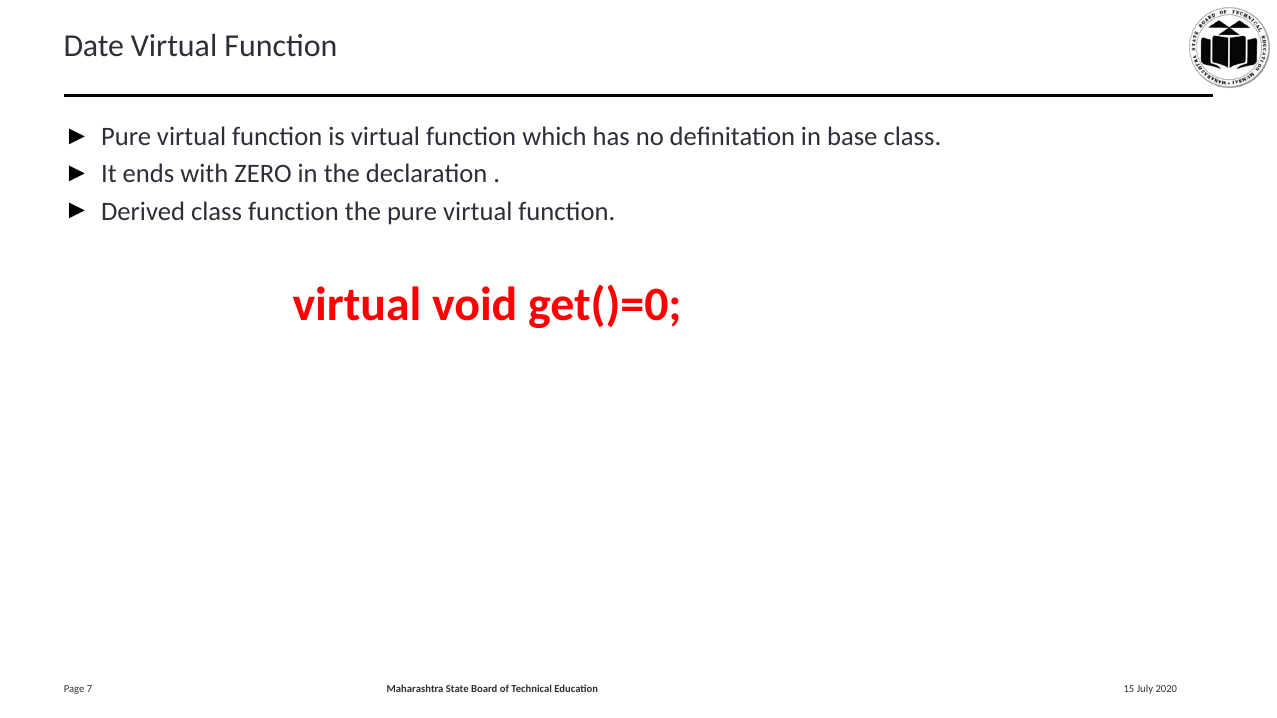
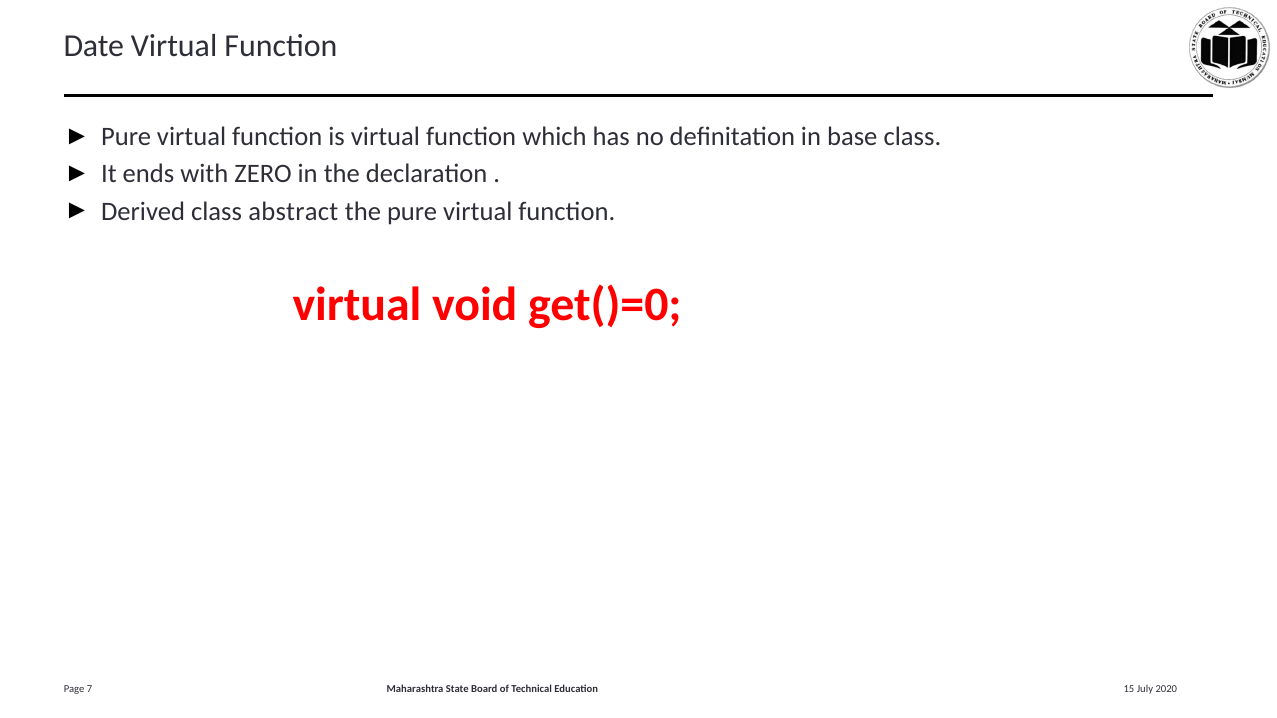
class function: function -> abstract
